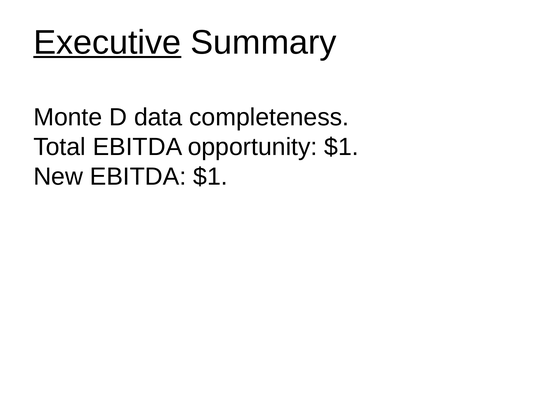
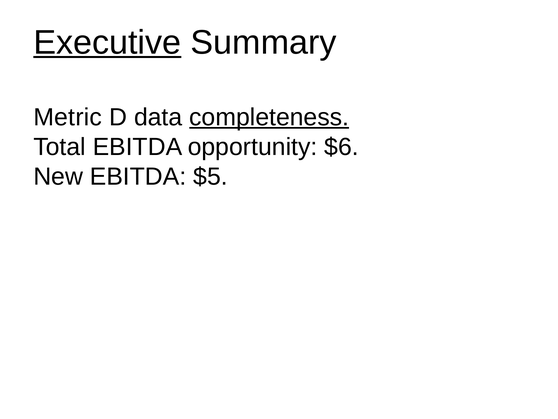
Monte: Monte -> Metric
completeness underline: none -> present
opportunity $1: $1 -> $6
EBITDA $1: $1 -> $5
